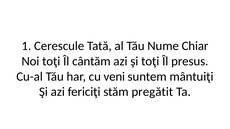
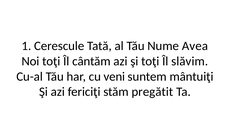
Chiar: Chiar -> Avea
presus: presus -> slăvim
